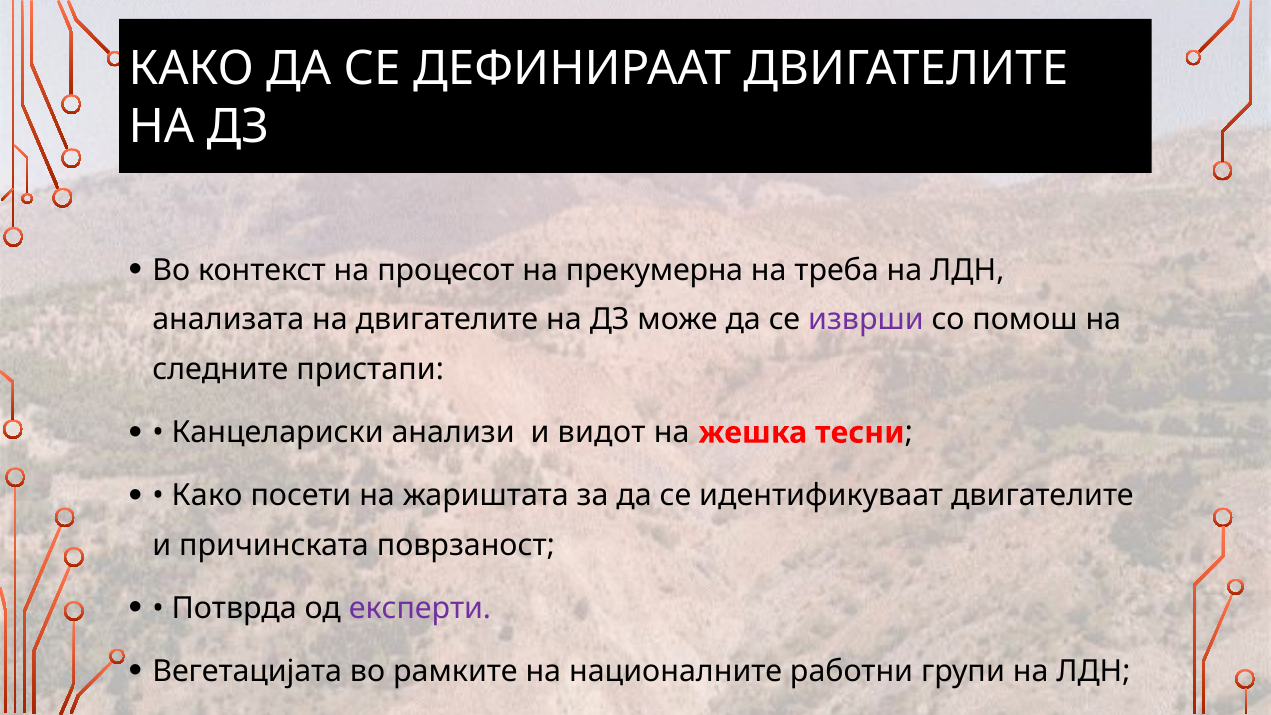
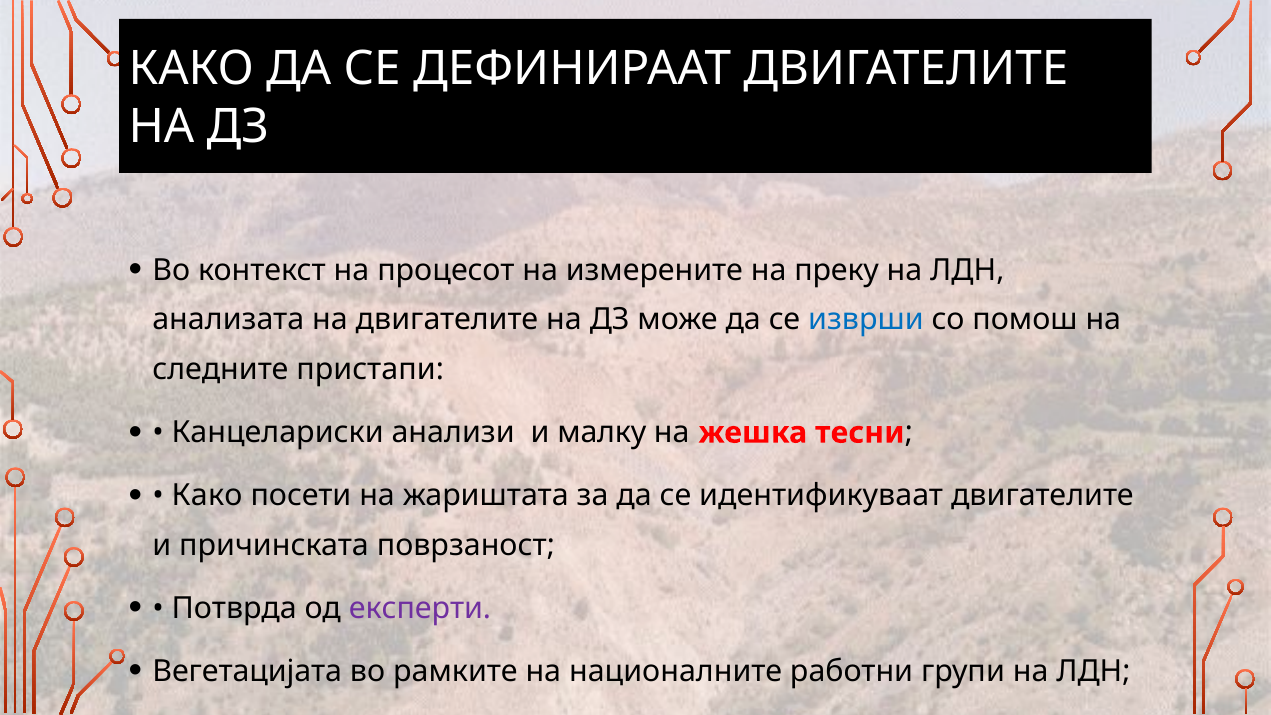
прекумерна: прекумерна -> измерените
треба: треба -> преку
изврши colour: purple -> blue
видот: видот -> малку
